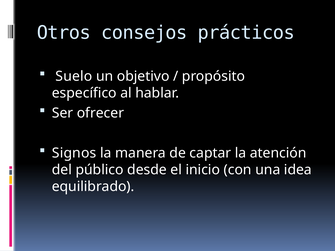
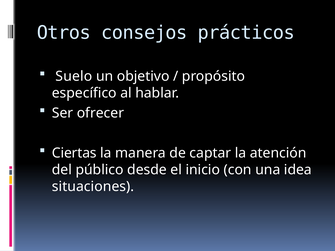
Signos: Signos -> Ciertas
equilibrado: equilibrado -> situaciones
